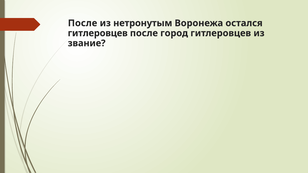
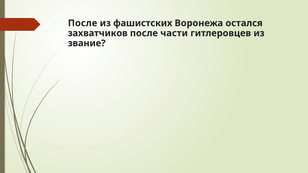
нетронутым: нетронутым -> фашистских
гитлеровцев at (98, 33): гитлеровцев -> захватчиков
город: город -> части
